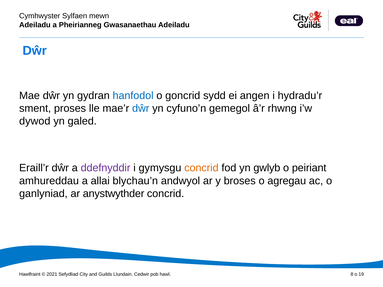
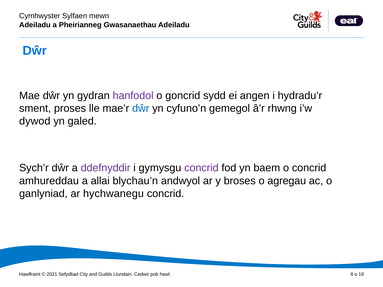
hanfodol colour: blue -> purple
Eraill’r: Eraill’r -> Sych’r
concrid at (201, 168) colour: orange -> purple
gwlyb: gwlyb -> baem
o peiriant: peiriant -> concrid
anystwythder: anystwythder -> hychwanegu
